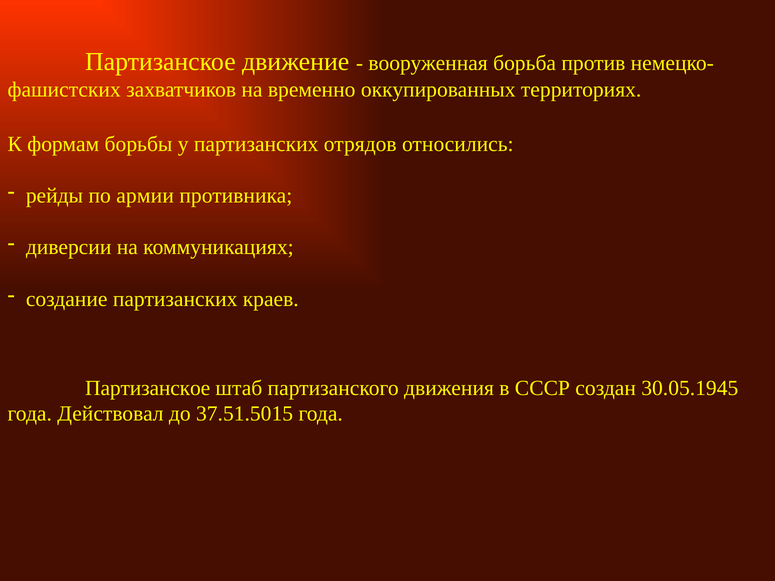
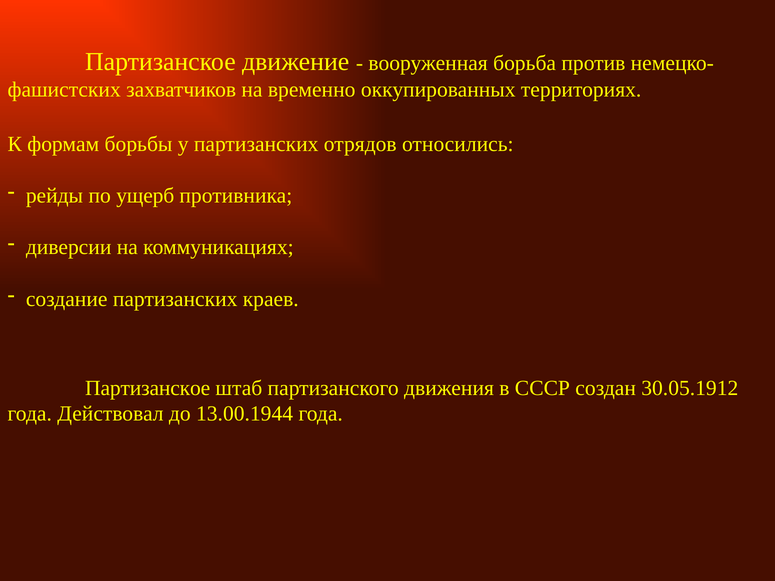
армии: армии -> ущерб
30.05.1945: 30.05.1945 -> 30.05.1912
37.51.5015: 37.51.5015 -> 13.00.1944
